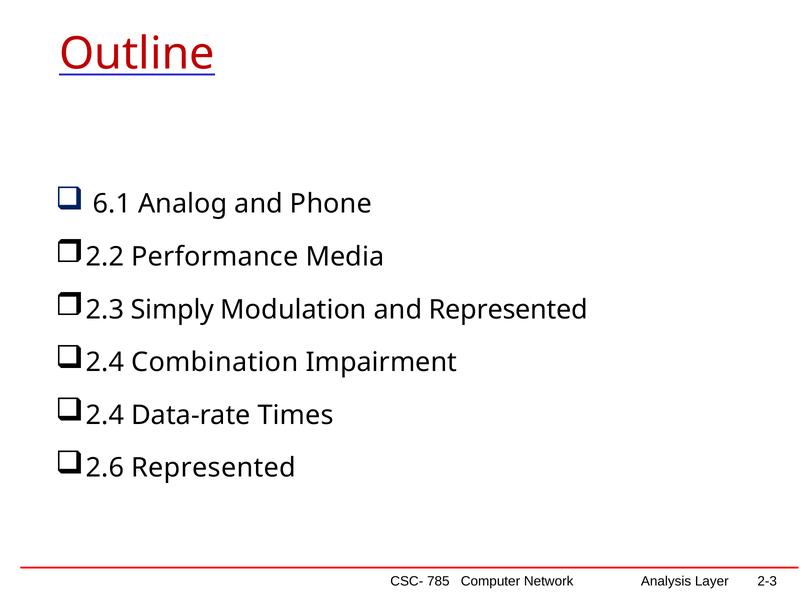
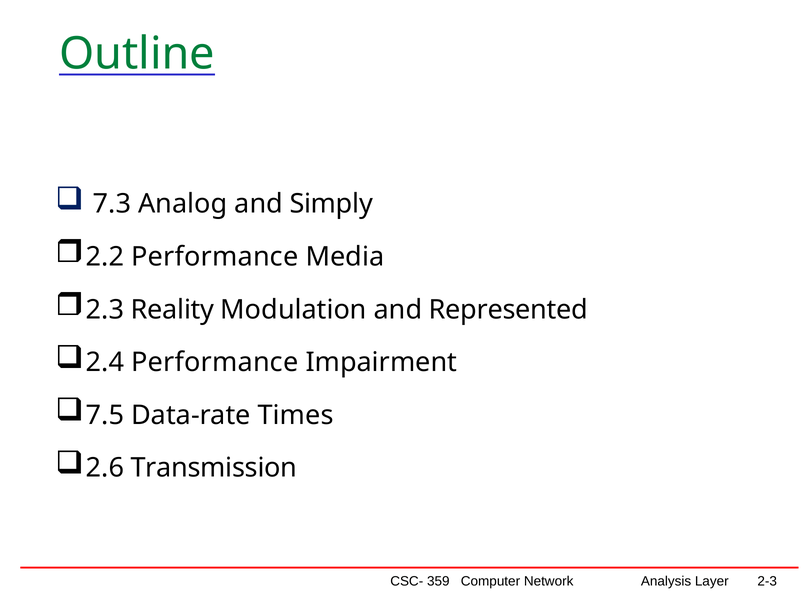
Outline colour: red -> green
6.1: 6.1 -> 7.3
Phone: Phone -> Simply
Simply: Simply -> Reality
2.4 Combination: Combination -> Performance
2.4 at (105, 415): 2.4 -> 7.5
2.6 Represented: Represented -> Transmission
785: 785 -> 359
